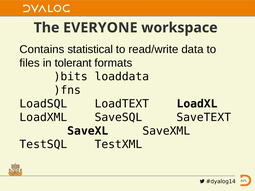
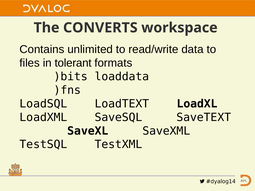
EVERYONE: EVERYONE -> CONVERTS
statistical: statistical -> unlimited
